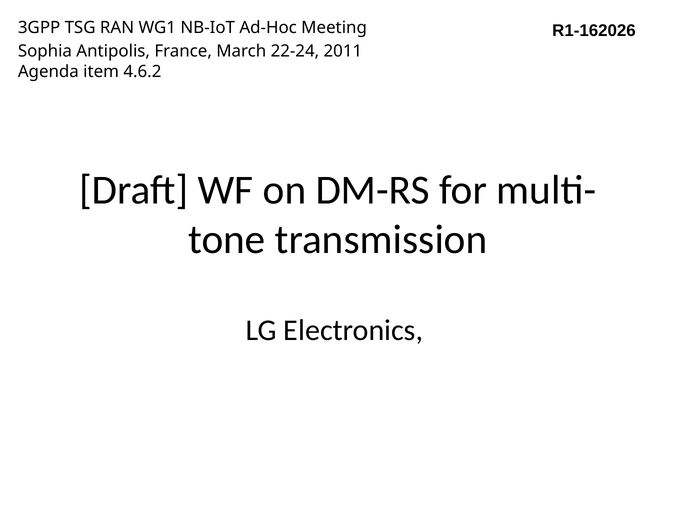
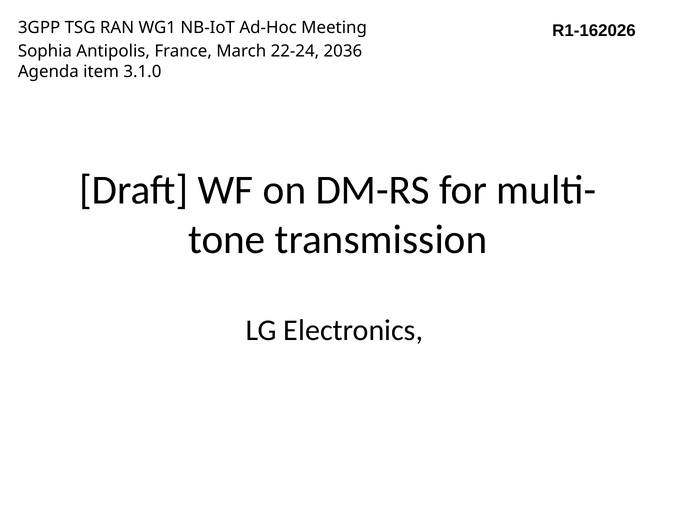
2011: 2011 -> 2036
4.6.2: 4.6.2 -> 3.1.0
